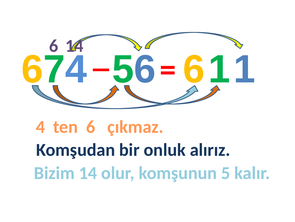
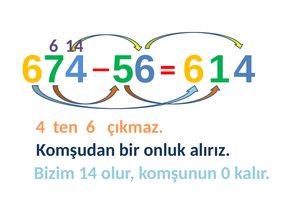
1 at (244, 69): 1 -> 4
5: 5 -> 0
